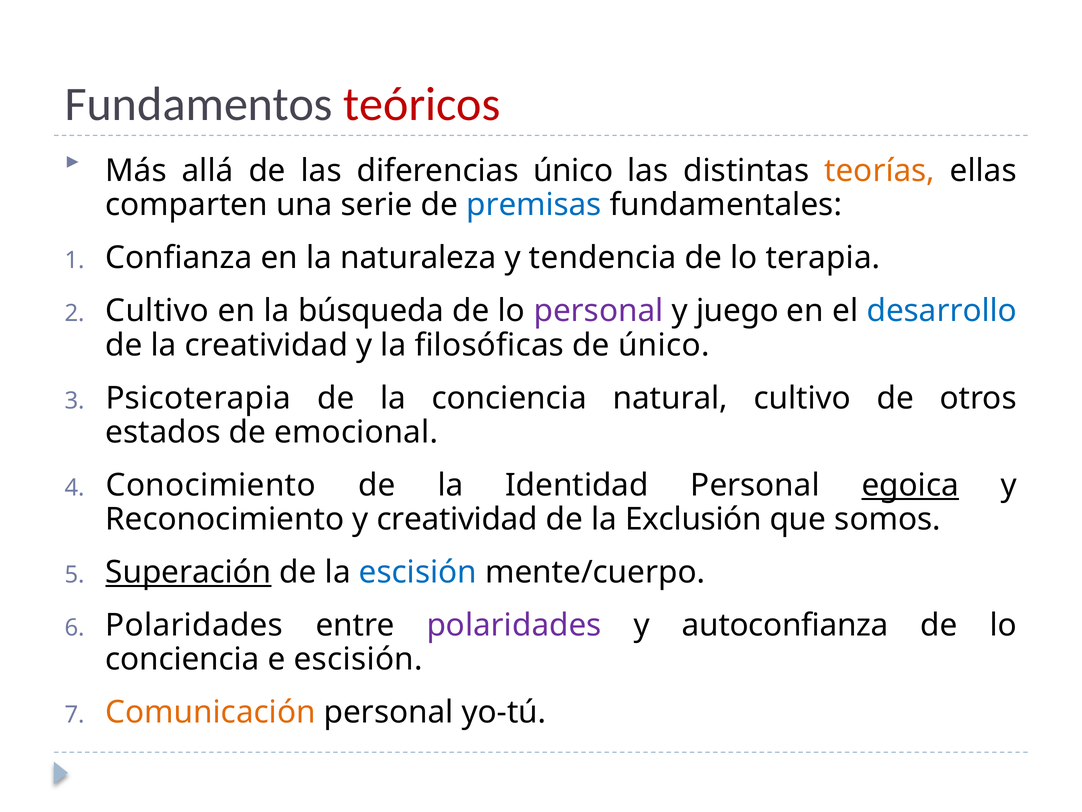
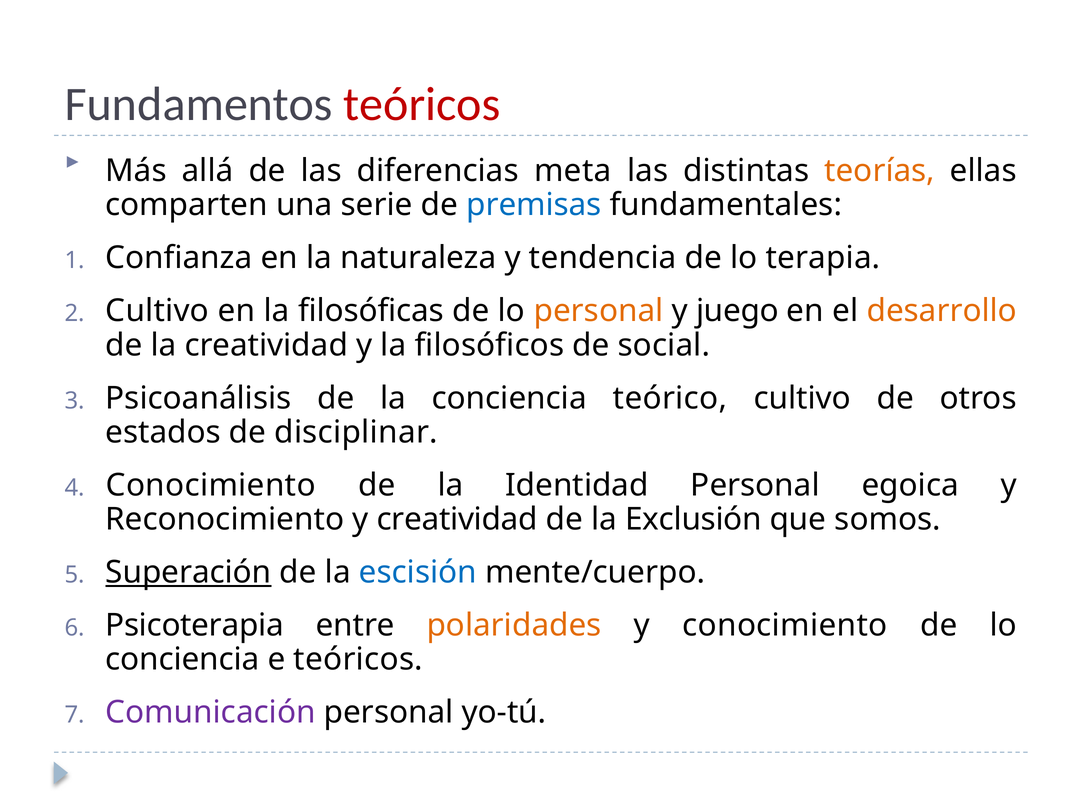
diferencias único: único -> meta
búsqueda: búsqueda -> filosóficas
personal at (599, 311) colour: purple -> orange
desarrollo colour: blue -> orange
filosóficas: filosóficas -> filosóficos
de único: único -> social
Psicoterapia: Psicoterapia -> Psicoanálisis
natural: natural -> teórico
emocional: emocional -> disciplinar
egoica underline: present -> none
Polaridades at (194, 625): Polaridades -> Psicoterapia
polaridades at (514, 625) colour: purple -> orange
y autoconfianza: autoconfianza -> conocimiento
e escisión: escisión -> teóricos
Comunicación colour: orange -> purple
